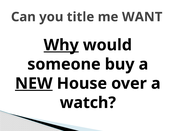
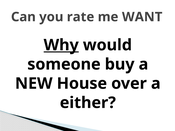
title: title -> rate
NEW underline: present -> none
watch: watch -> either
